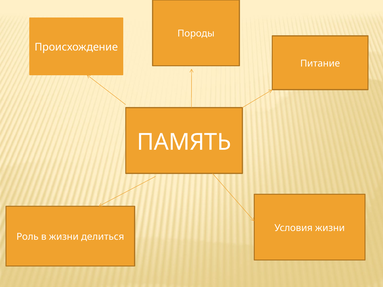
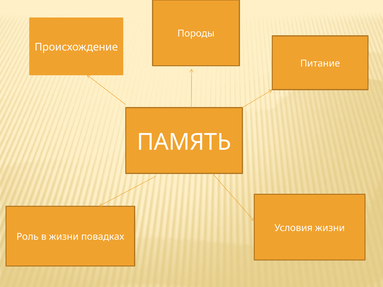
делиться: делиться -> повадках
